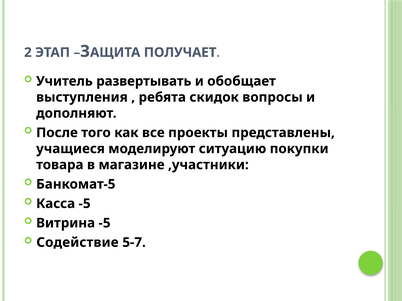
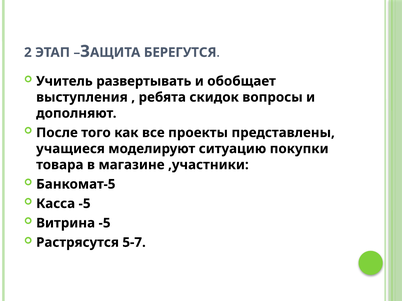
ПОЛУЧАЕТ: ПОЛУЧАЕТ -> БЕРЕГУТСЯ
Содействие: Содействие -> Растрясутся
